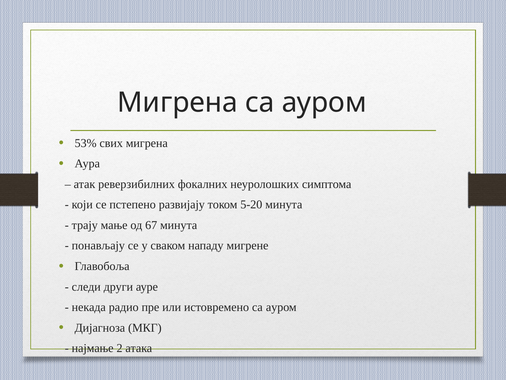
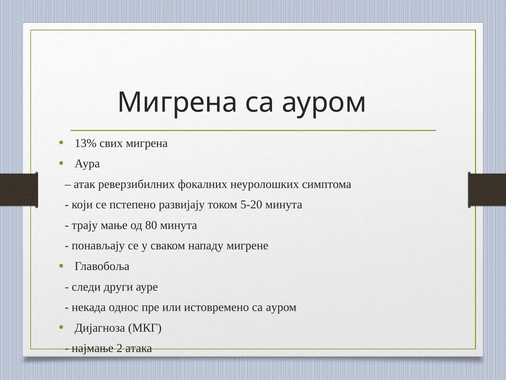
53%: 53% -> 13%
67: 67 -> 80
радио: радио -> однос
